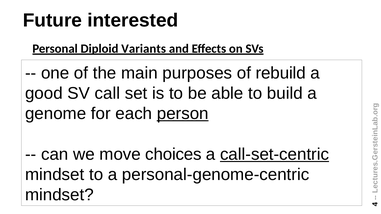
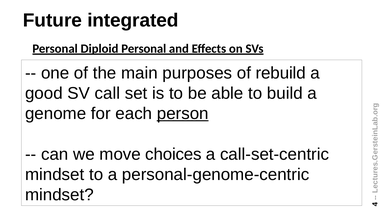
interested: interested -> integrated
Diploid Variants: Variants -> Personal
call-set-centric underline: present -> none
